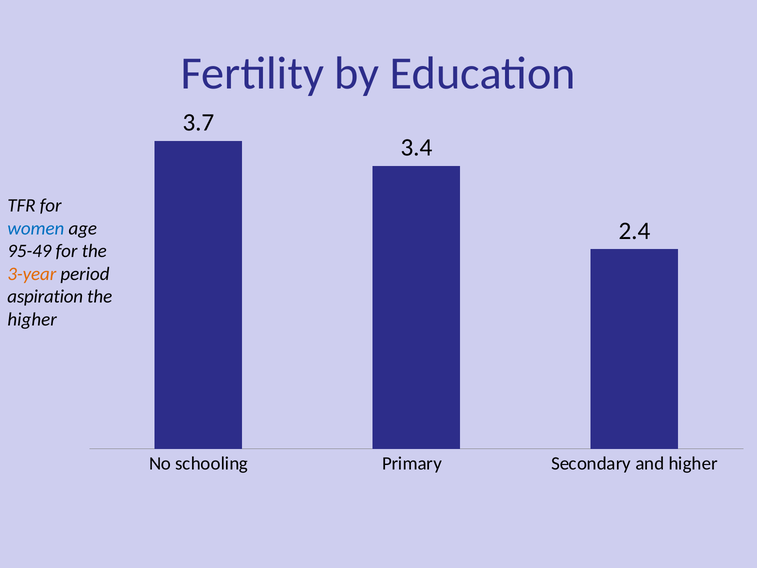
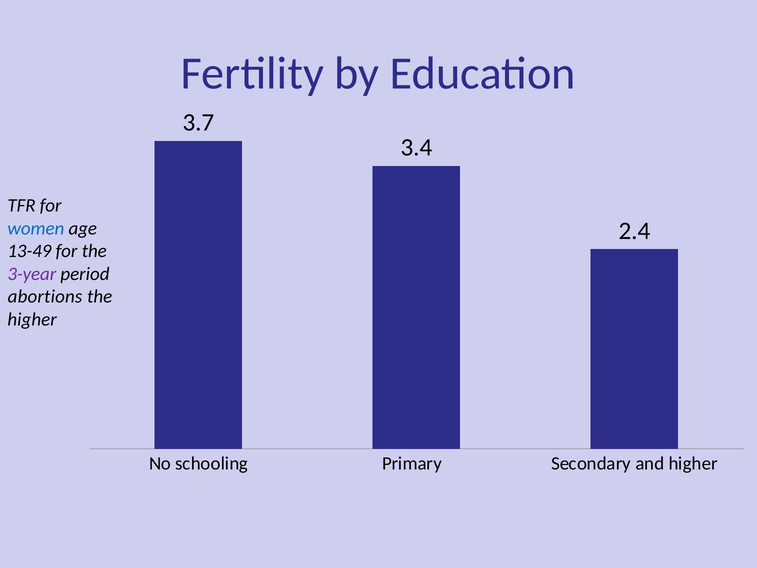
95-49: 95-49 -> 13-49
3-year colour: orange -> purple
aspiration: aspiration -> abortions
